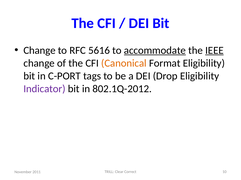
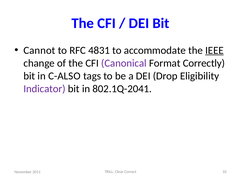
Change at (40, 51): Change -> Cannot
5616: 5616 -> 4831
accommodate underline: present -> none
Canonical colour: orange -> purple
Format Eligibility: Eligibility -> Correctly
C-PORT: C-PORT -> C-ALSO
802.1Q-2012: 802.1Q-2012 -> 802.1Q-2041
